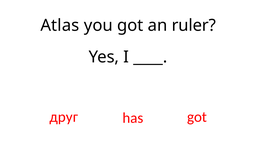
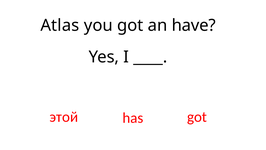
ruler: ruler -> have
друг: друг -> этой
